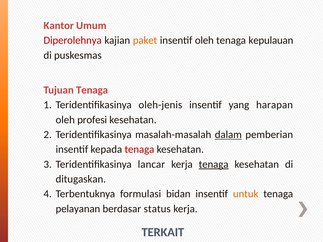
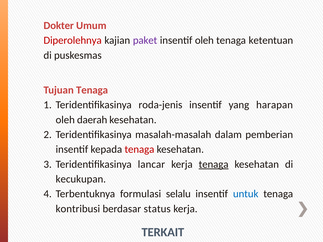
Kantor: Kantor -> Dokter
paket colour: orange -> purple
kepulauan: kepulauan -> ketentuan
oleh-jenis: oleh-jenis -> roda-jenis
profesi: profesi -> daerah
dalam underline: present -> none
ditugaskan: ditugaskan -> kecukupan
bidan: bidan -> selalu
untuk colour: orange -> blue
pelayanan: pelayanan -> kontribusi
